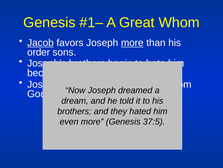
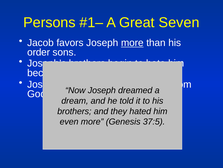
Genesis at (49, 22): Genesis -> Persons
Whom: Whom -> Seven
Jacob underline: present -> none
